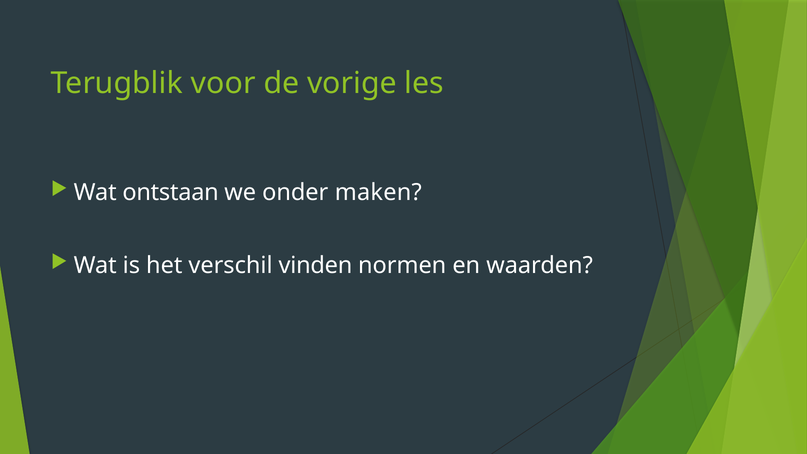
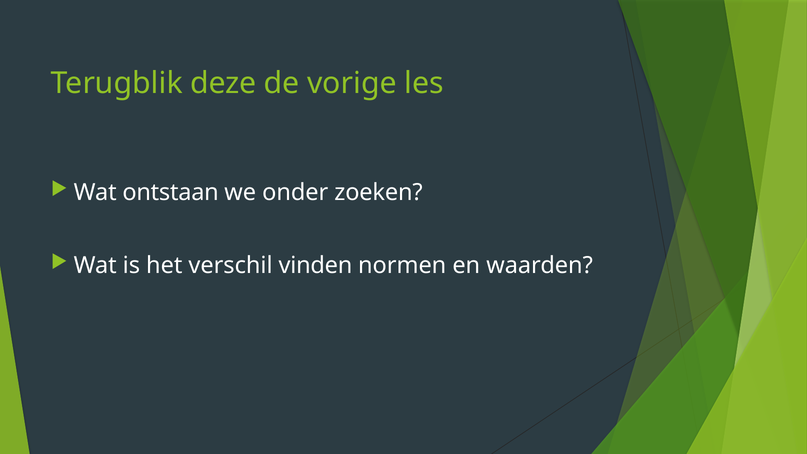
voor: voor -> deze
maken: maken -> zoeken
